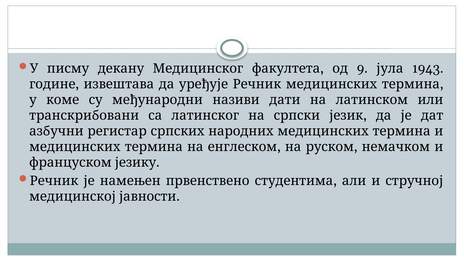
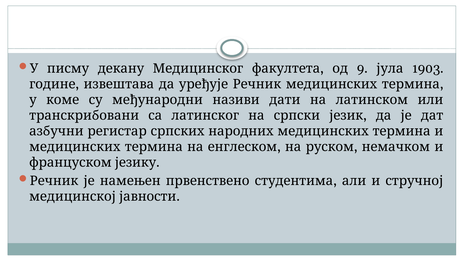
1943: 1943 -> 1903
